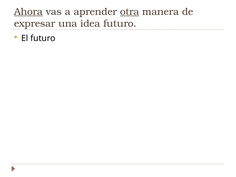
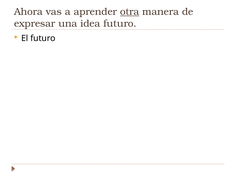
Ahora underline: present -> none
